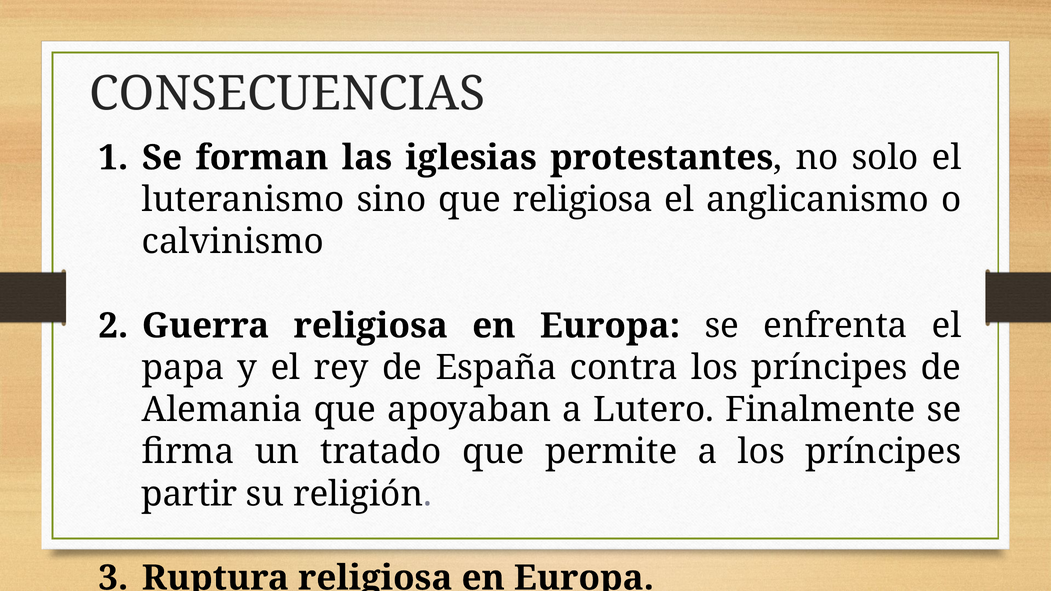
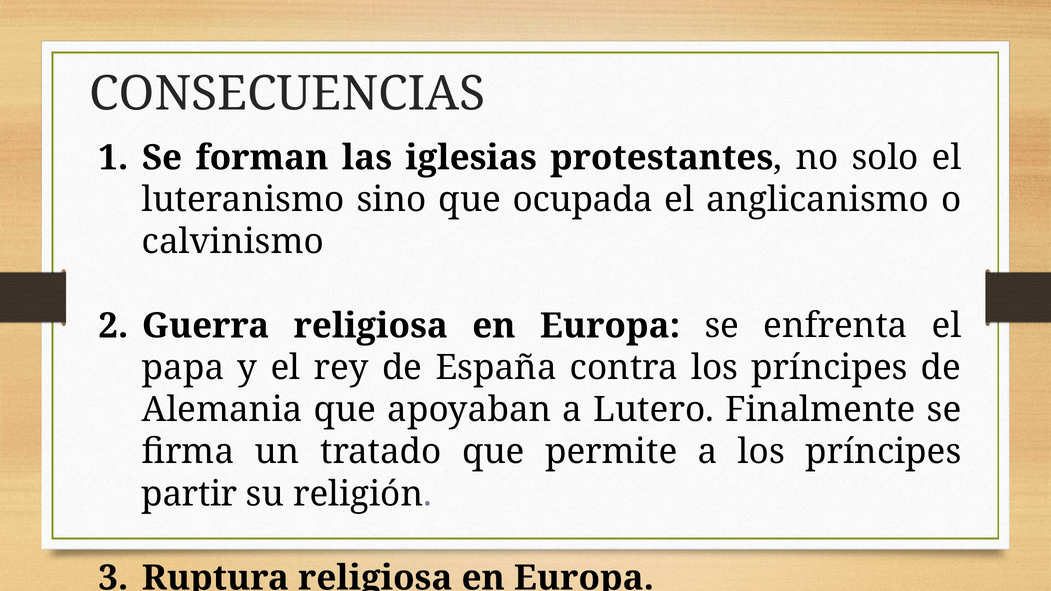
que religiosa: religiosa -> ocupada
